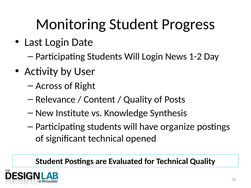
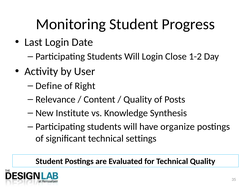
News: News -> Close
Across: Across -> Define
opened: opened -> settings
